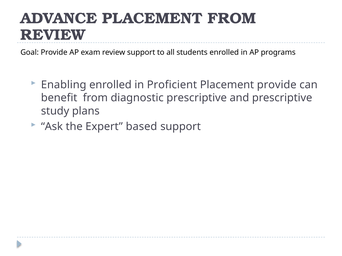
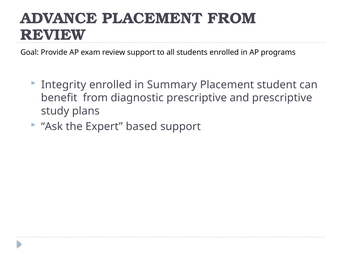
Enabling: Enabling -> Integrity
Proficient: Proficient -> Summary
Placement provide: provide -> student
